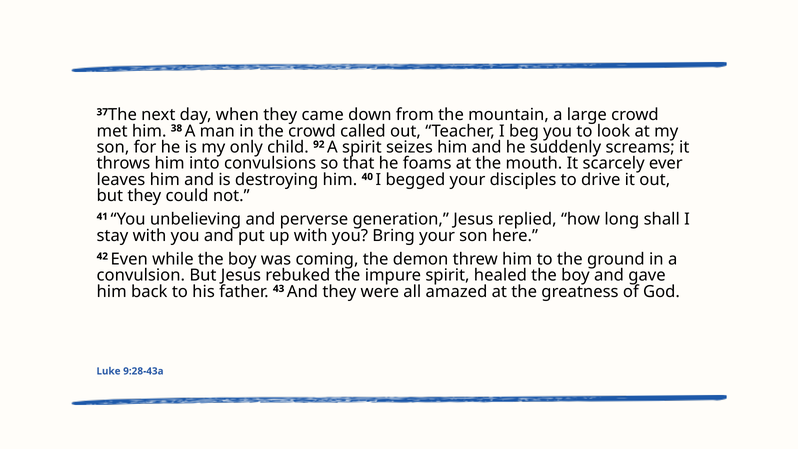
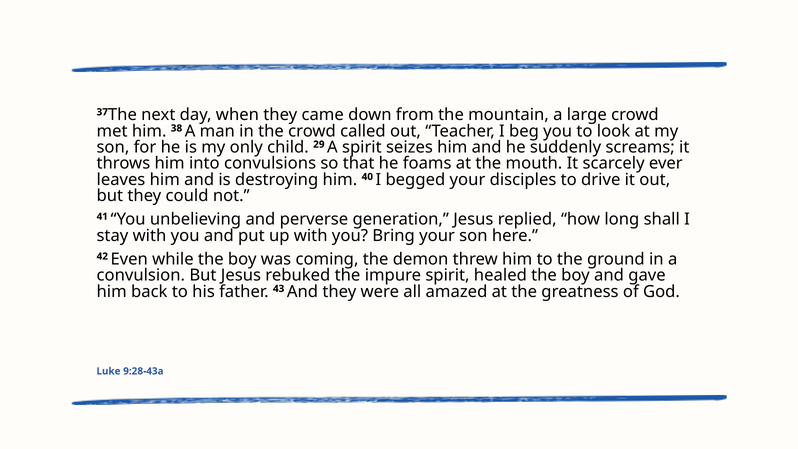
92: 92 -> 29
